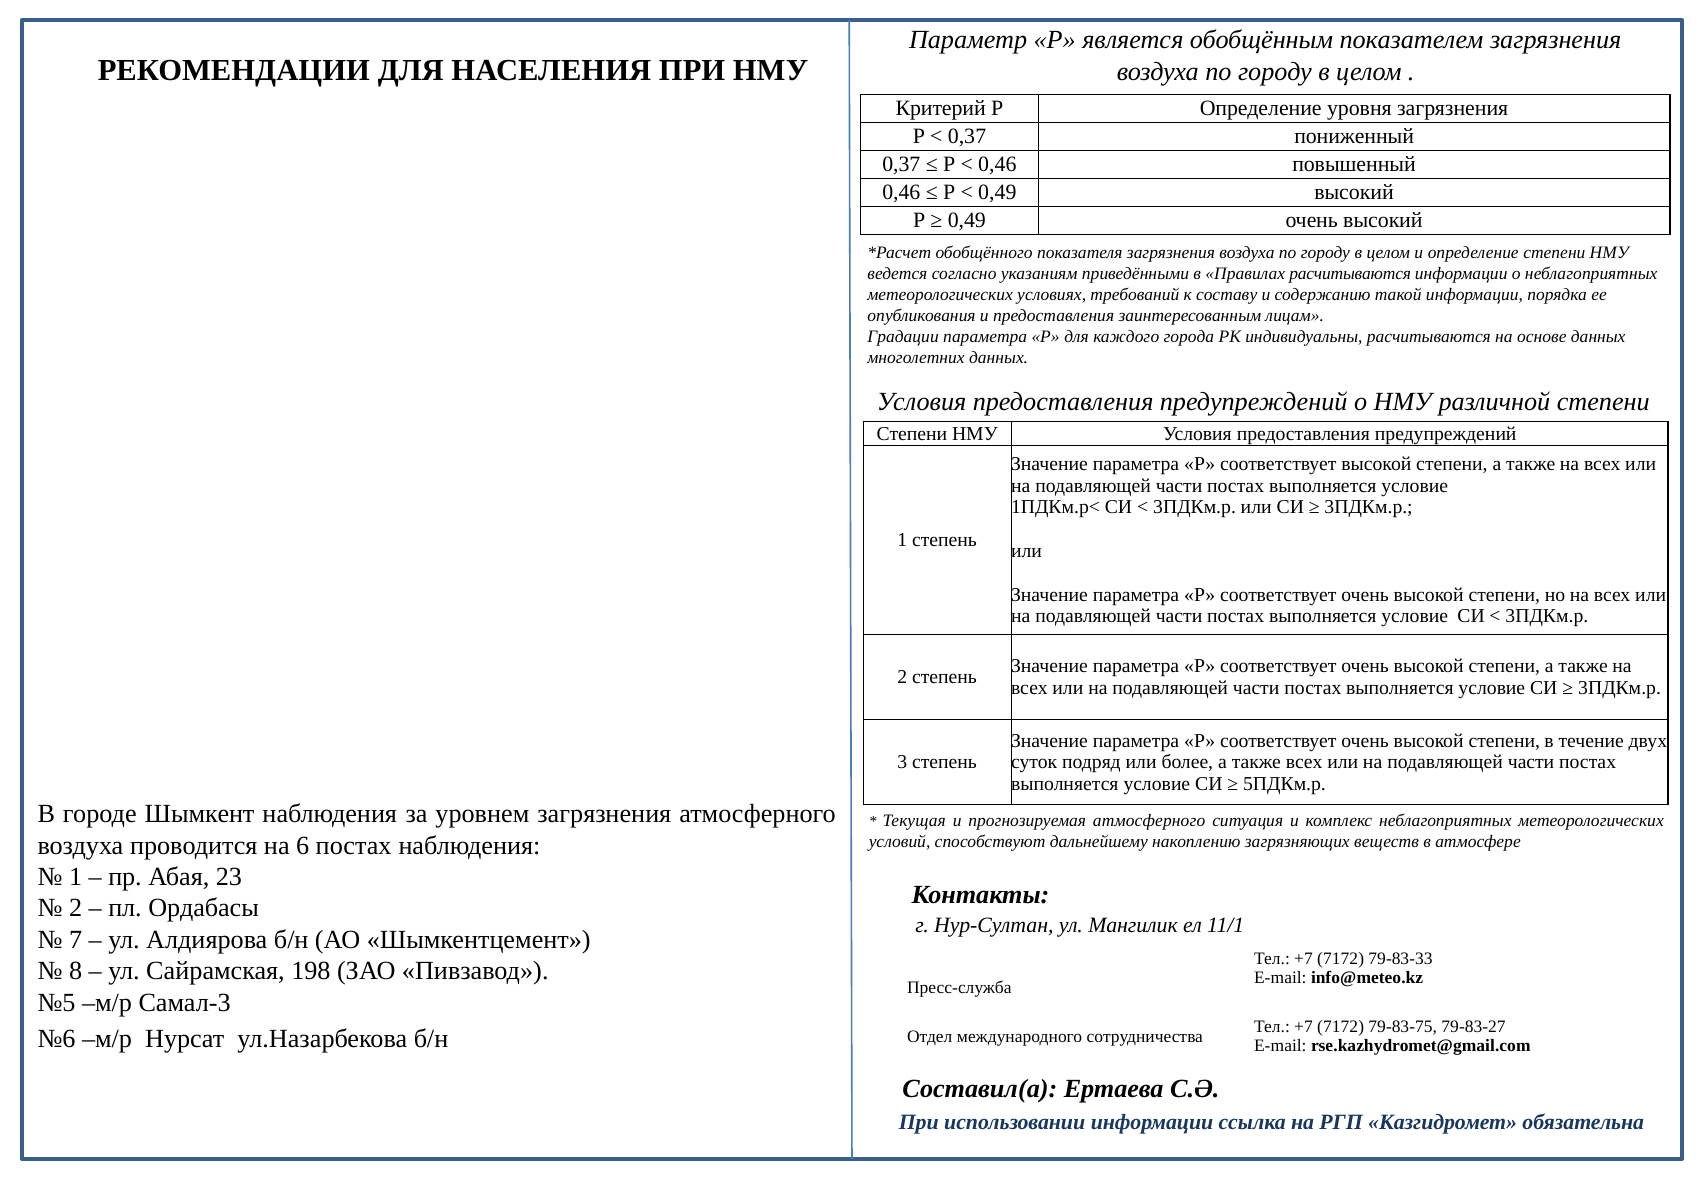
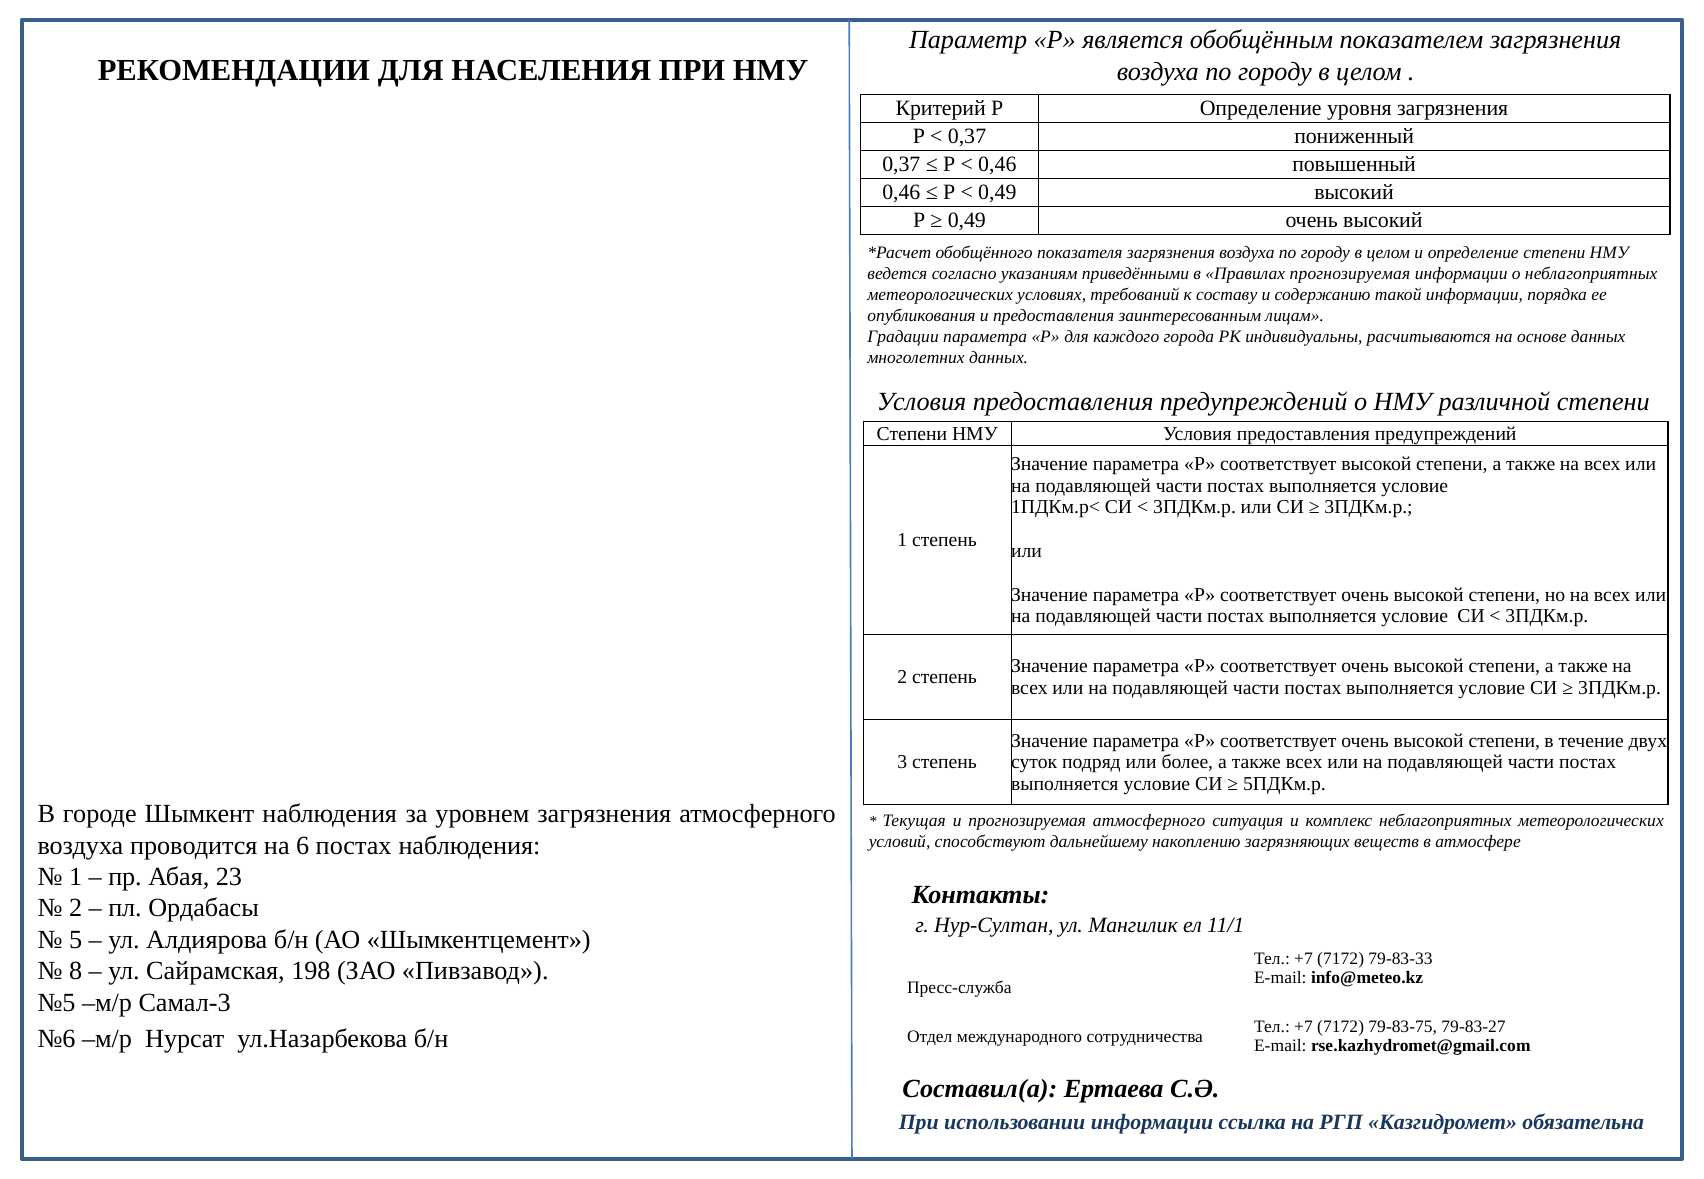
Правилах расчитываются: расчитываются -> прогнозируемая
7: 7 -> 5
